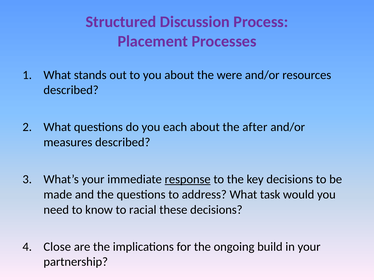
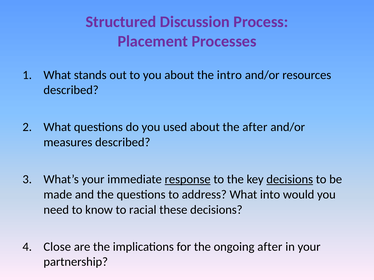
were: were -> intro
each: each -> used
decisions at (290, 180) underline: none -> present
task: task -> into
ongoing build: build -> after
